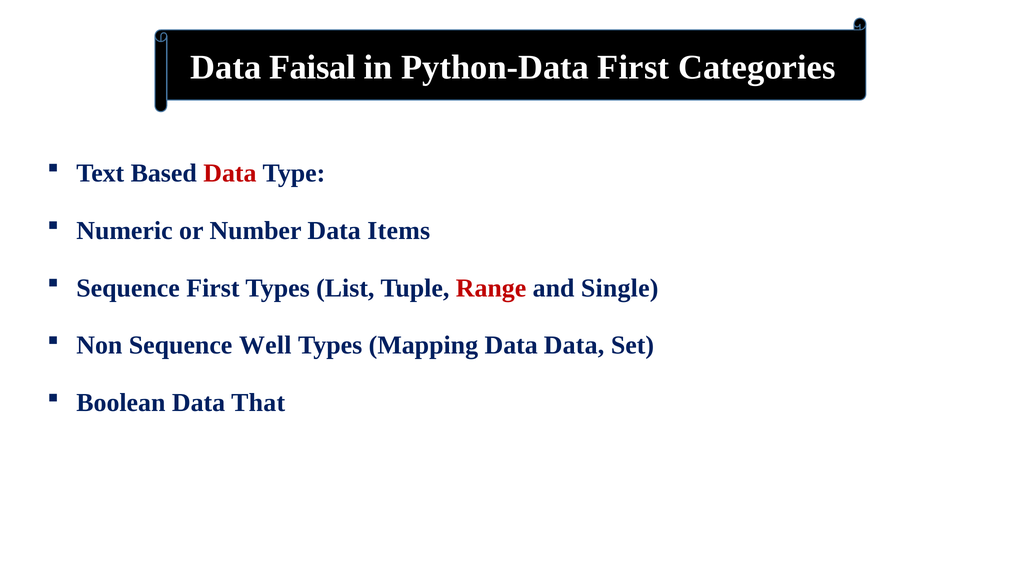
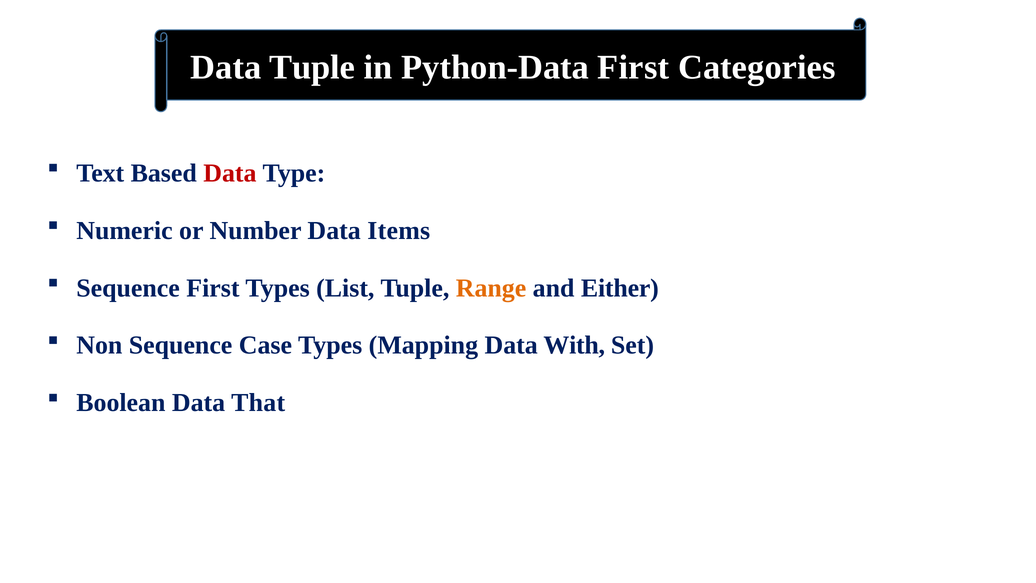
Data Faisal: Faisal -> Tuple
Range colour: red -> orange
Single: Single -> Either
Well: Well -> Case
Data Data: Data -> With
